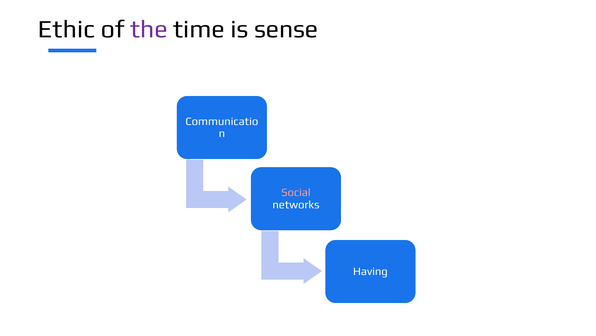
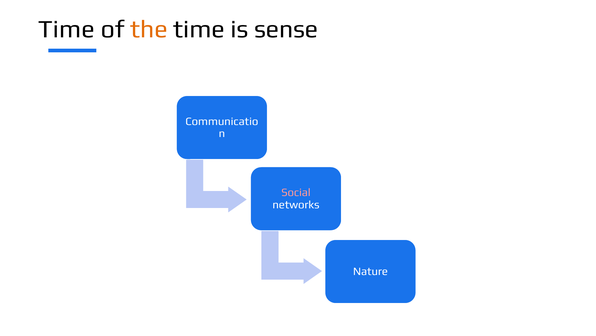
Ethic at (66, 29): Ethic -> Time
the colour: purple -> orange
Having: Having -> Nature
